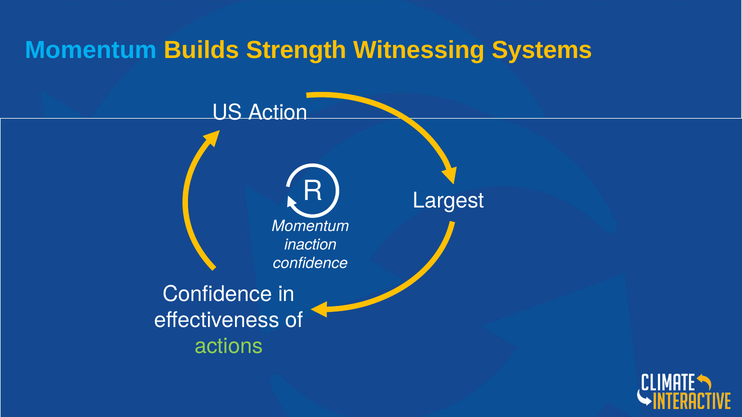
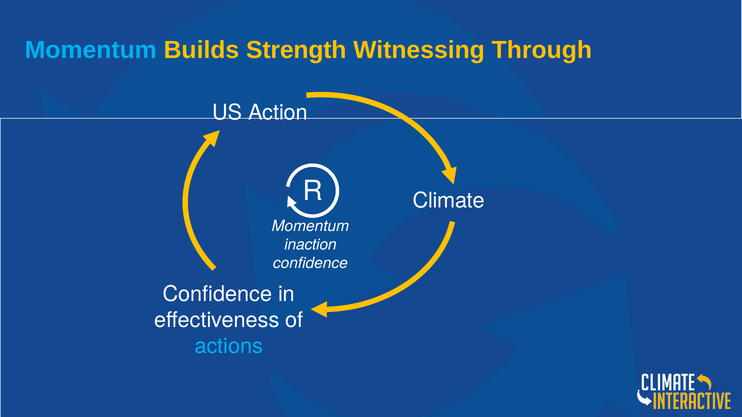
Systems: Systems -> Through
Largest: Largest -> Climate
actions colour: light green -> light blue
